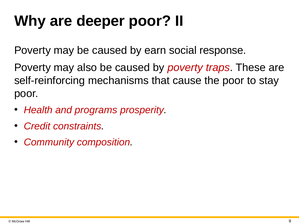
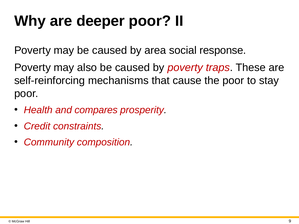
earn: earn -> area
programs: programs -> compares
